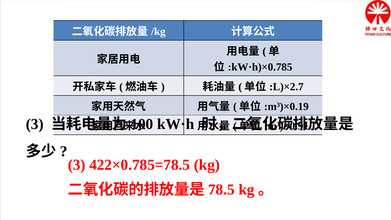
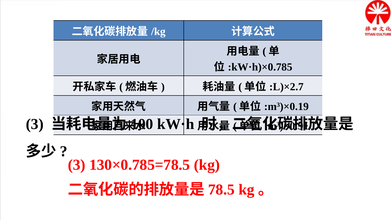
422×0.785=78.5: 422×0.785=78.5 -> 130×0.785=78.5
